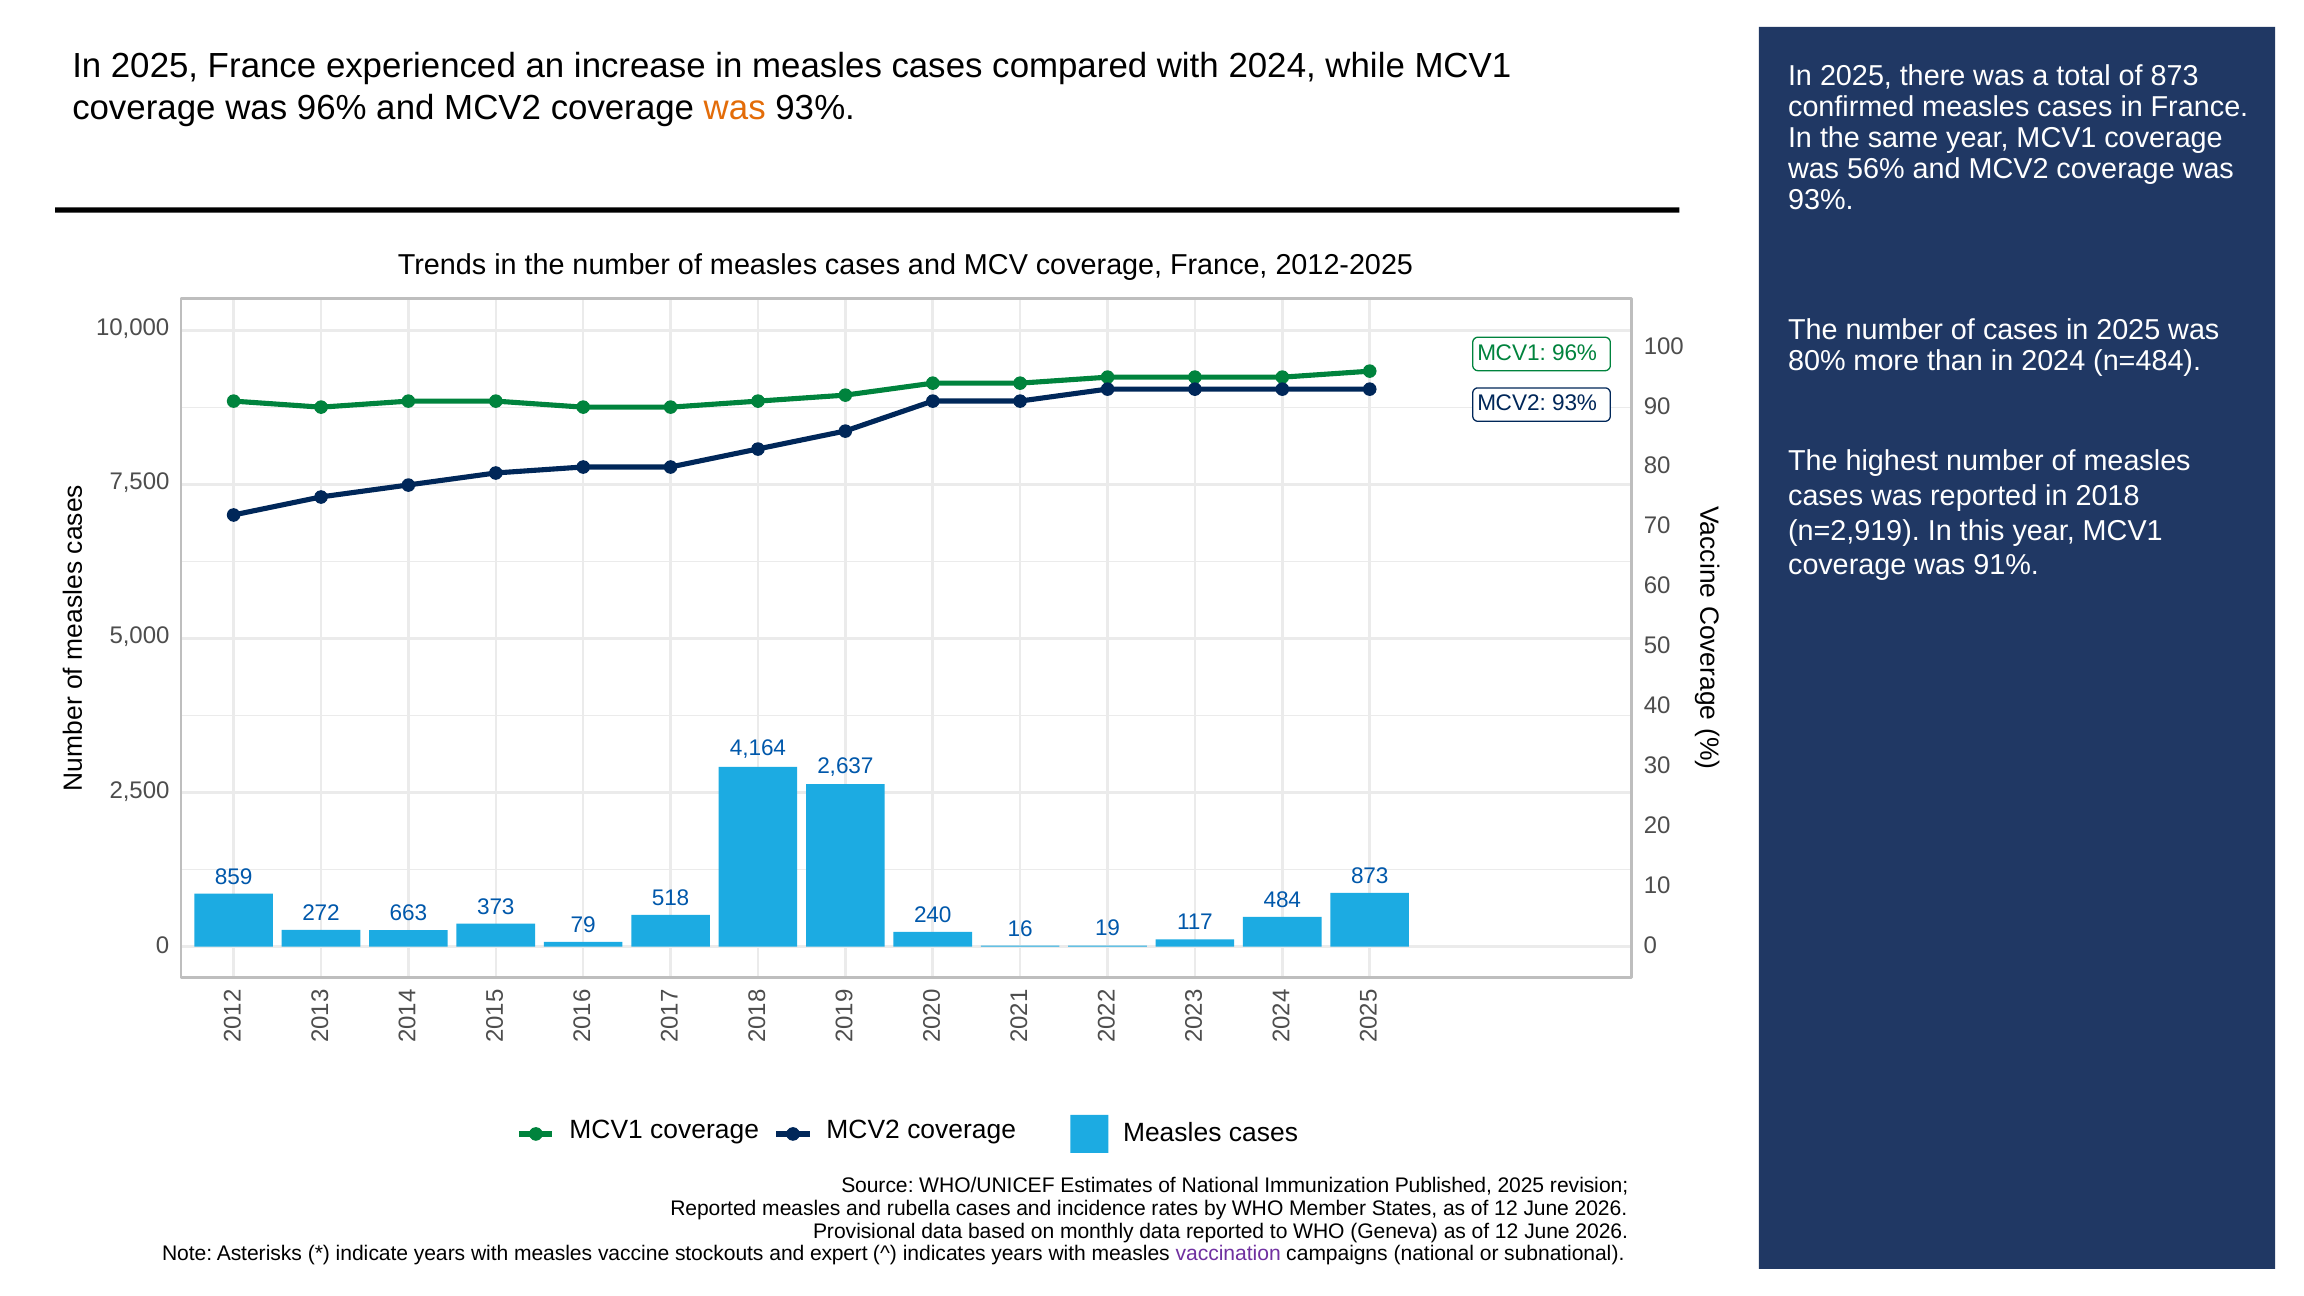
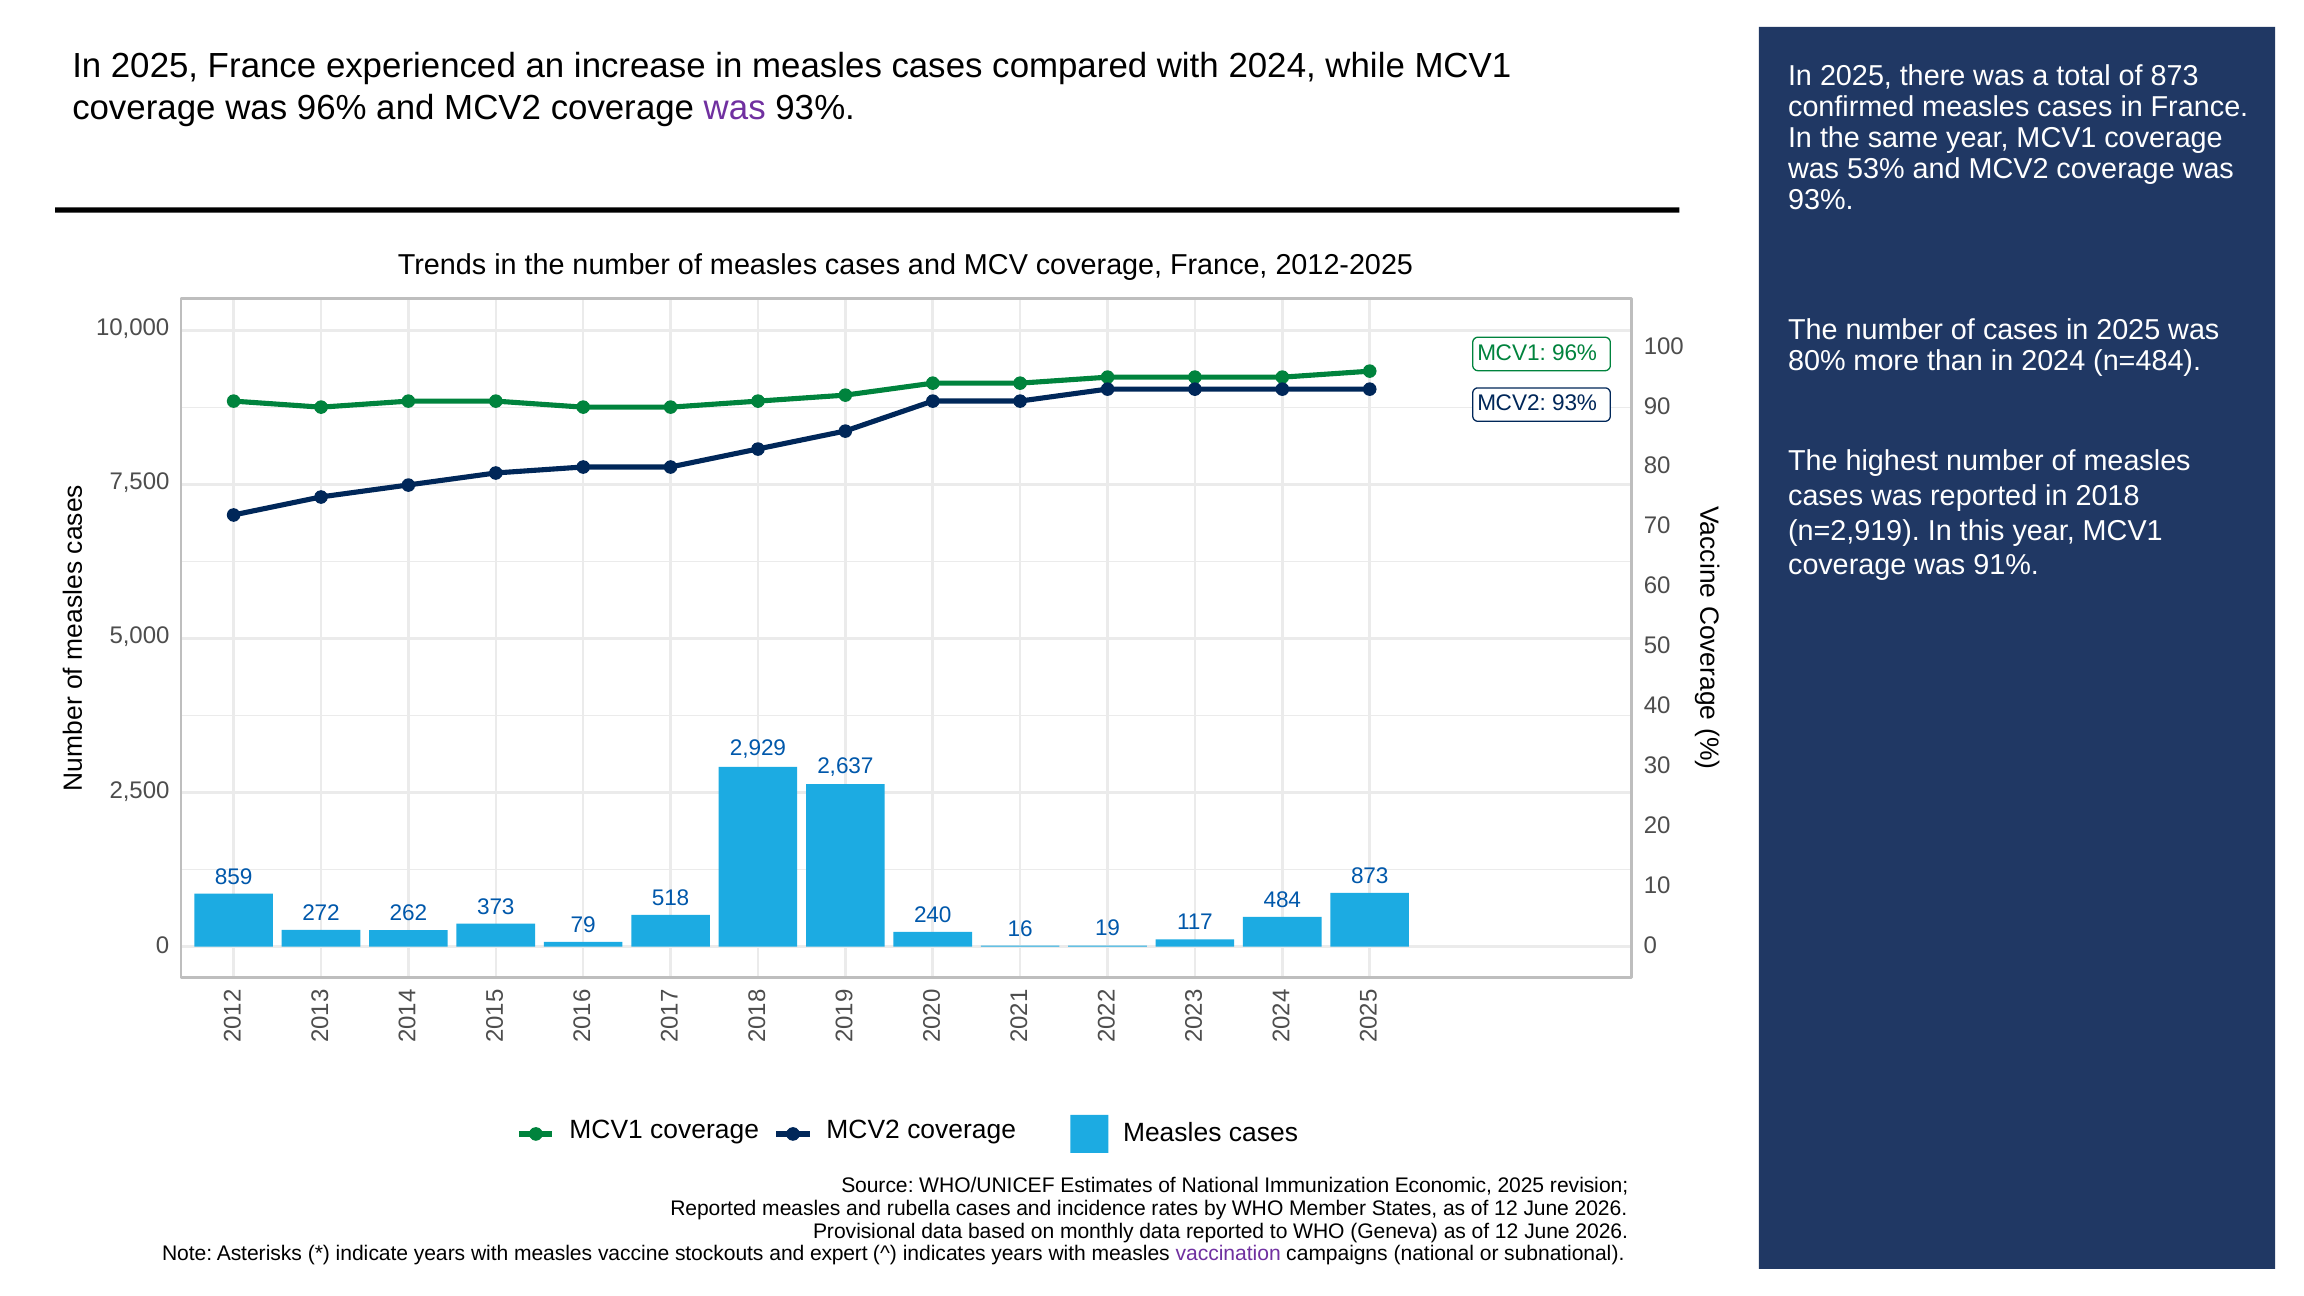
was at (735, 108) colour: orange -> purple
56%: 56% -> 53%
4,164: 4,164 -> 2,929
663: 663 -> 262
Published: Published -> Economic
